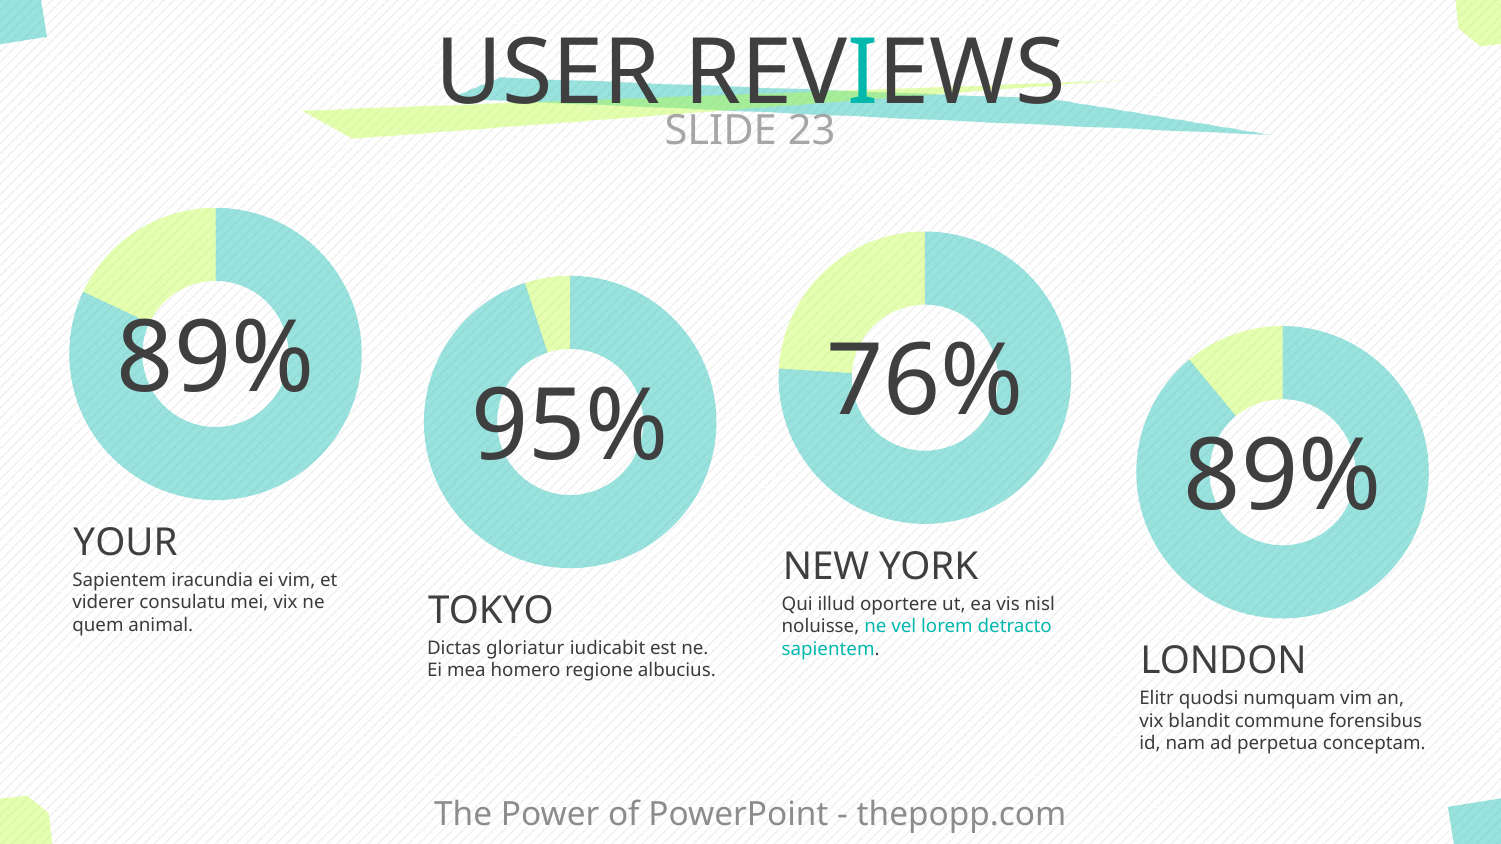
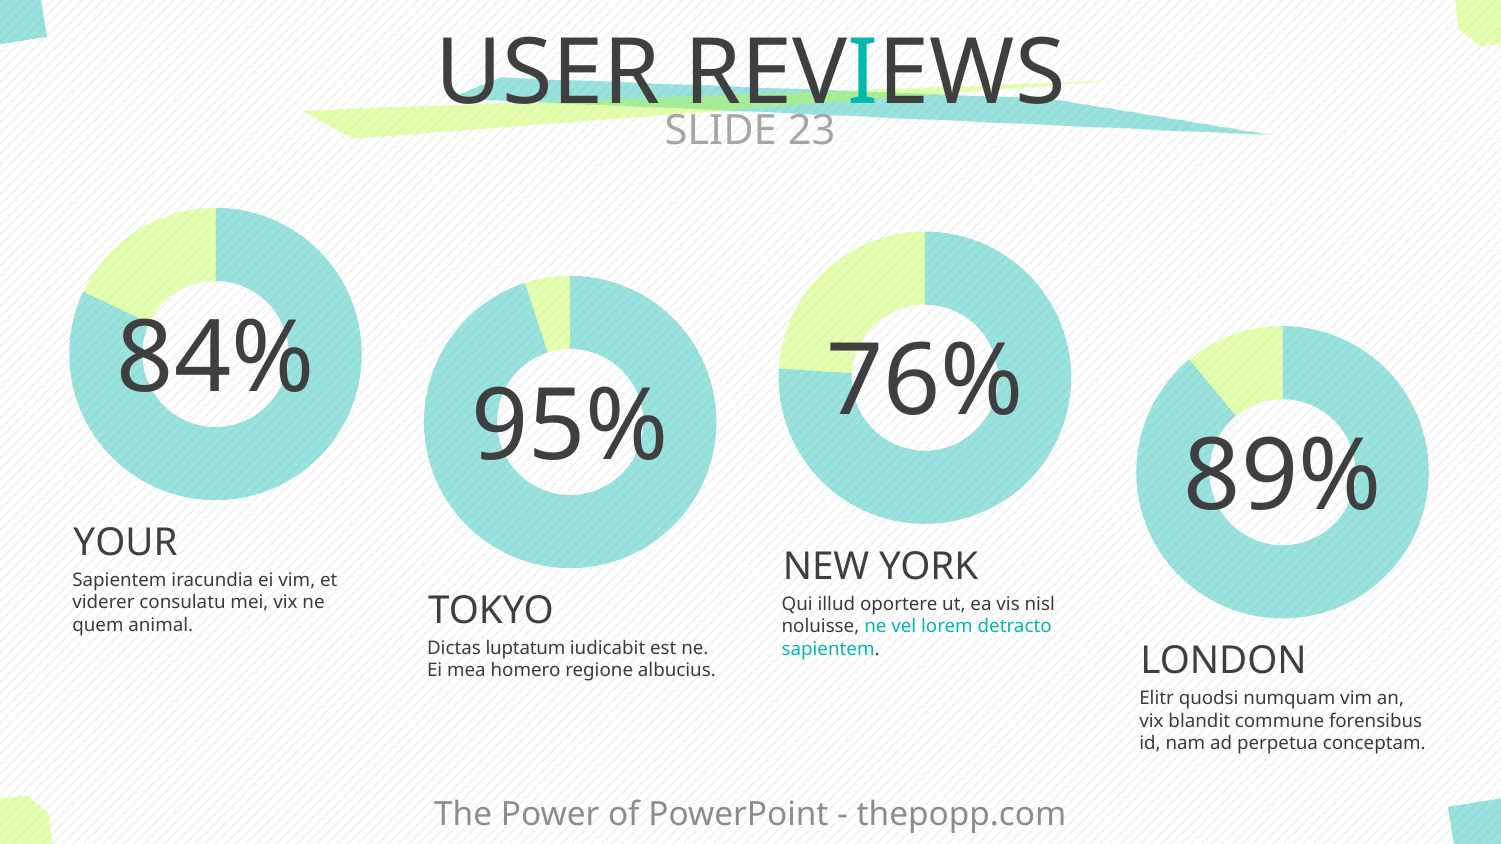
89% at (216, 358): 89% -> 84%
gloriatur: gloriatur -> luptatum
